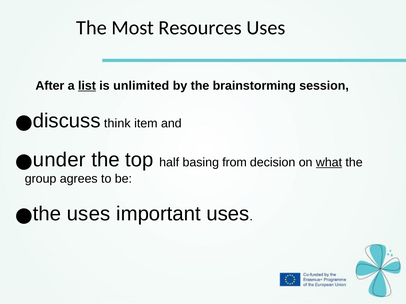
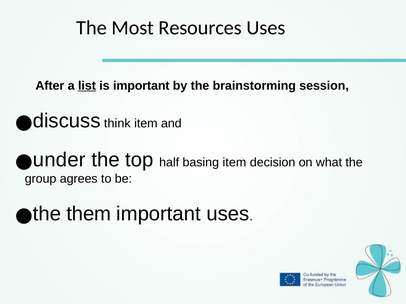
is unlimited: unlimited -> important
basing from: from -> item
what underline: present -> none
the uses: uses -> them
